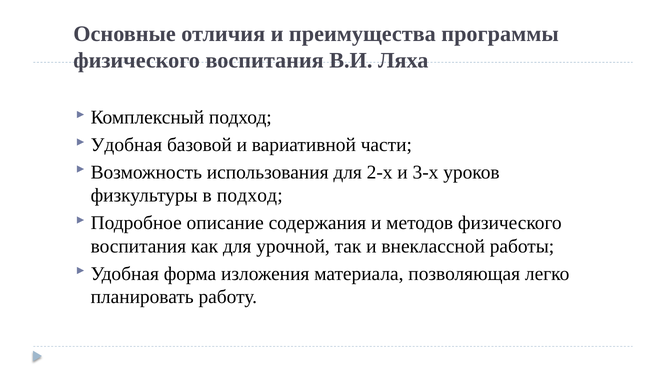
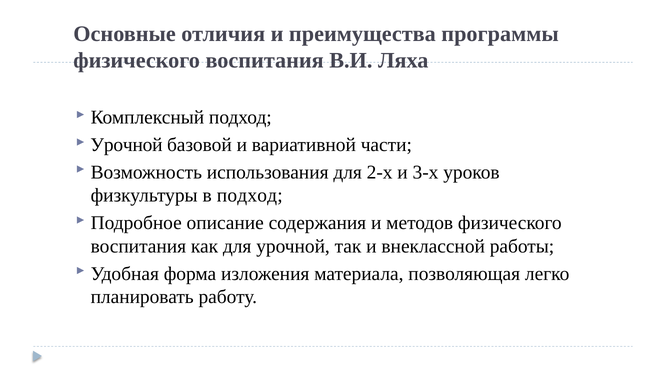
Удобная at (126, 145): Удобная -> Урочной
